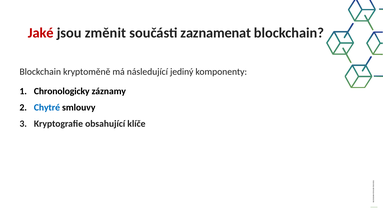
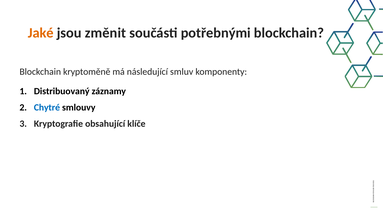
Jaké colour: red -> orange
zaznamenat: zaznamenat -> potřebnými
jediný: jediný -> smluv
Chronologicky: Chronologicky -> Distribuovaný
